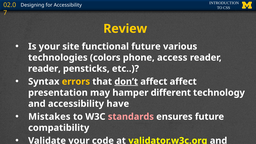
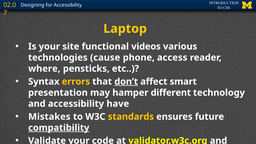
Review: Review -> Laptop
functional future: future -> videos
colors: colors -> cause
reader at (44, 69): reader -> where
affect affect: affect -> smart
standards colour: pink -> yellow
compatibility underline: none -> present
